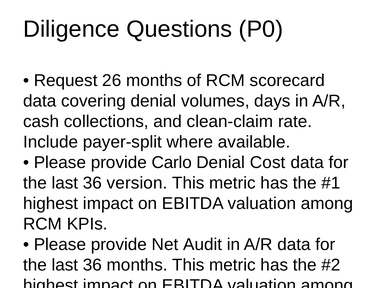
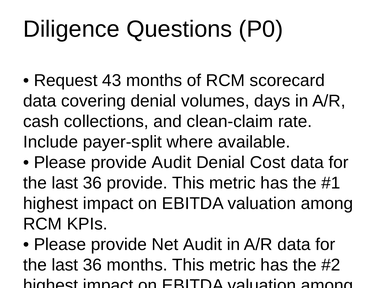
26: 26 -> 43
provide Carlo: Carlo -> Audit
36 version: version -> provide
